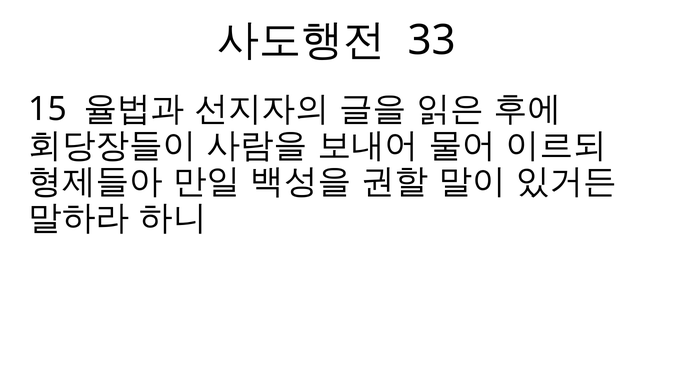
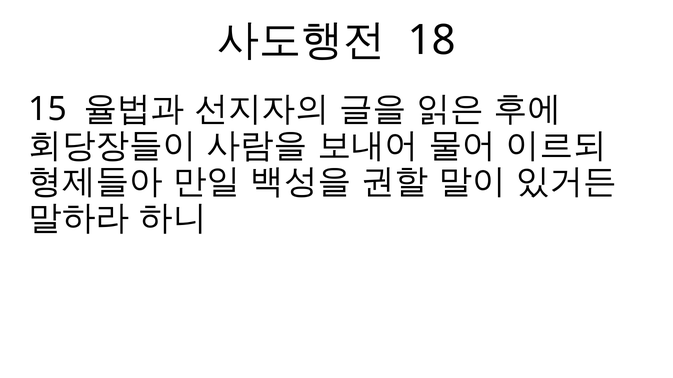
33: 33 -> 18
